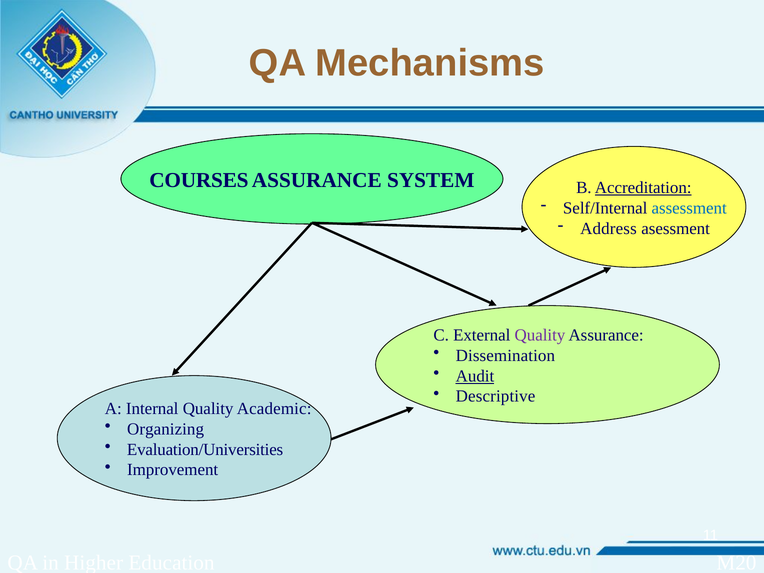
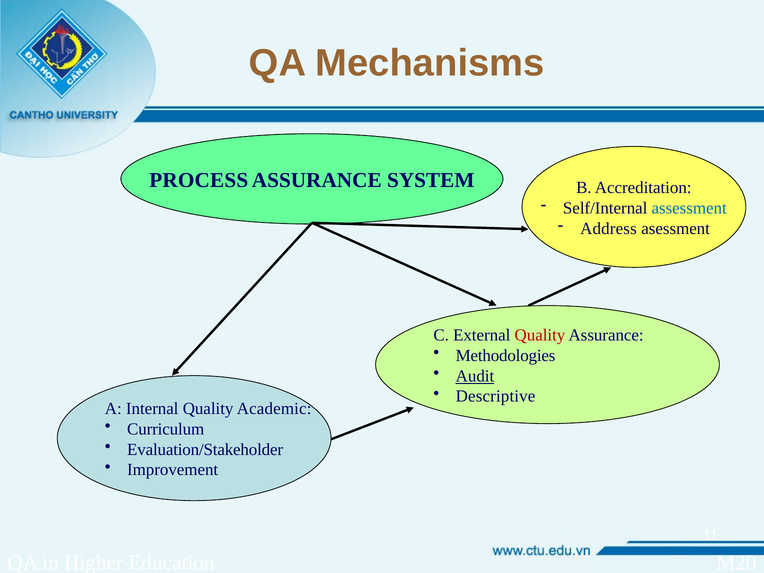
COURSES: COURSES -> PROCESS
Accreditation underline: present -> none
Quality at (540, 335) colour: purple -> red
Dissemination: Dissemination -> Methodologies
Organizing: Organizing -> Curriculum
Evaluation/Universities: Evaluation/Universities -> Evaluation/Stakeholder
